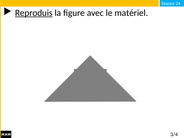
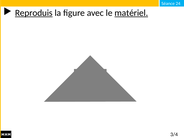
matériel underline: none -> present
